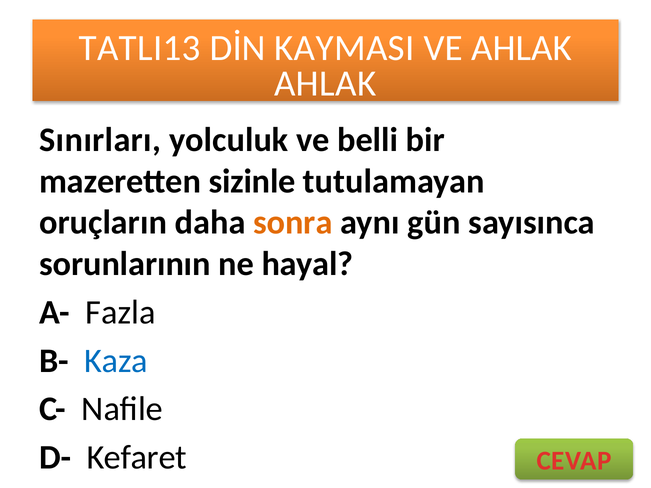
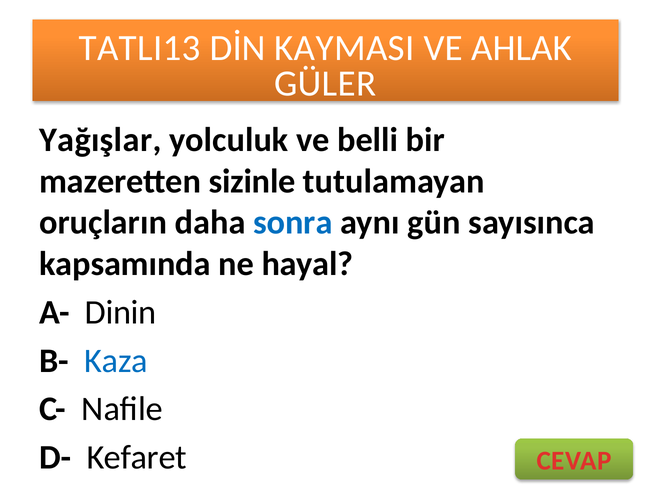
AHLAK at (325, 84): AHLAK -> GÜLER
Sınırları: Sınırları -> Yağışlar
sonra colour: orange -> blue
sorunlarının: sorunlarının -> kapsamında
Fazla: Fazla -> Dinin
